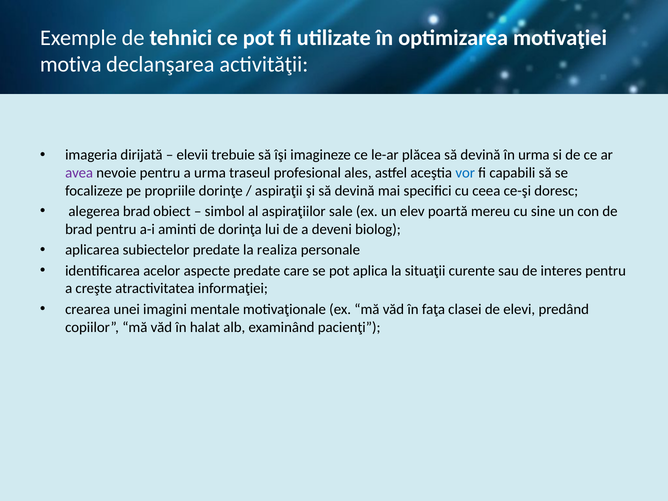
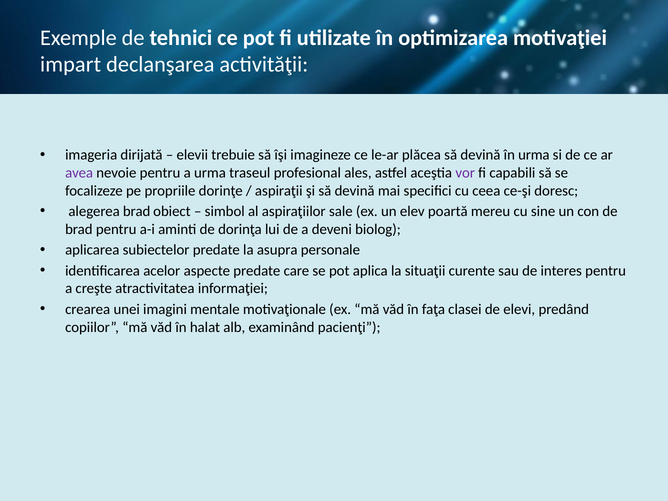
motiva: motiva -> impart
vor colour: blue -> purple
realiza: realiza -> asupra
